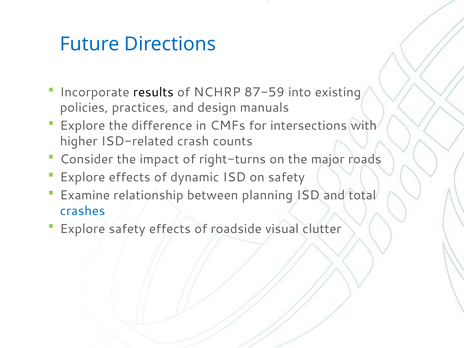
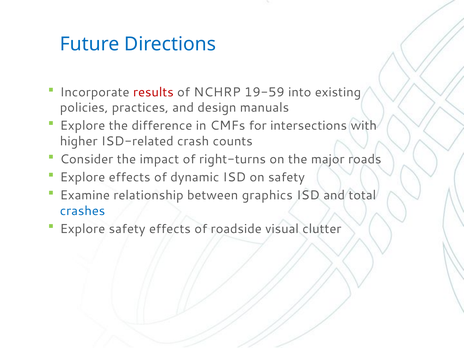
results colour: black -> red
87-59: 87-59 -> 19-59
planning: planning -> graphics
